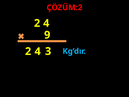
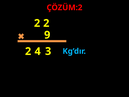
2 4: 4 -> 2
